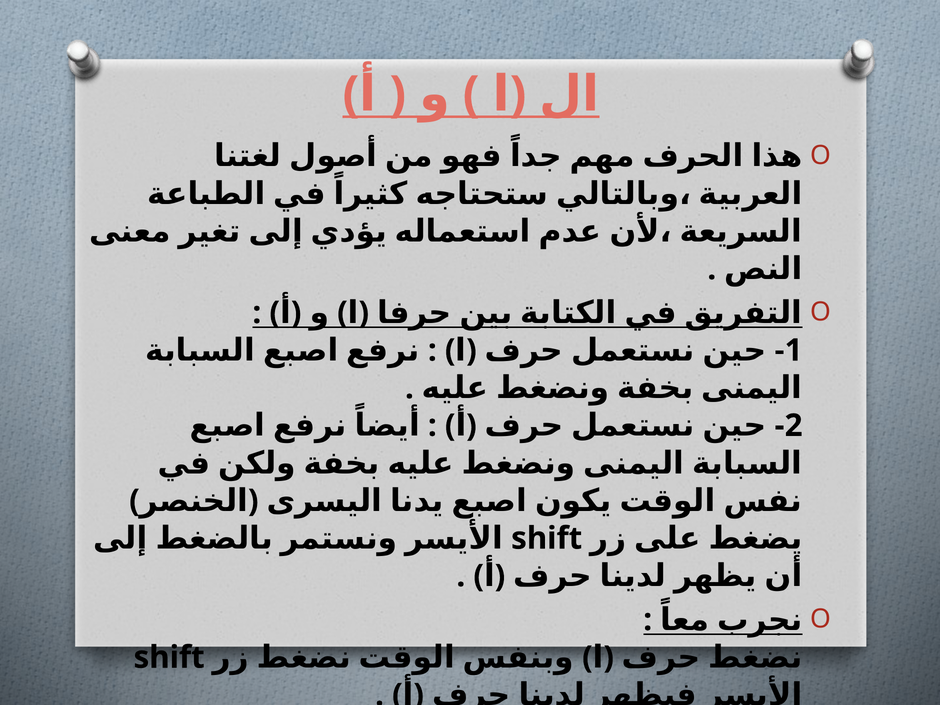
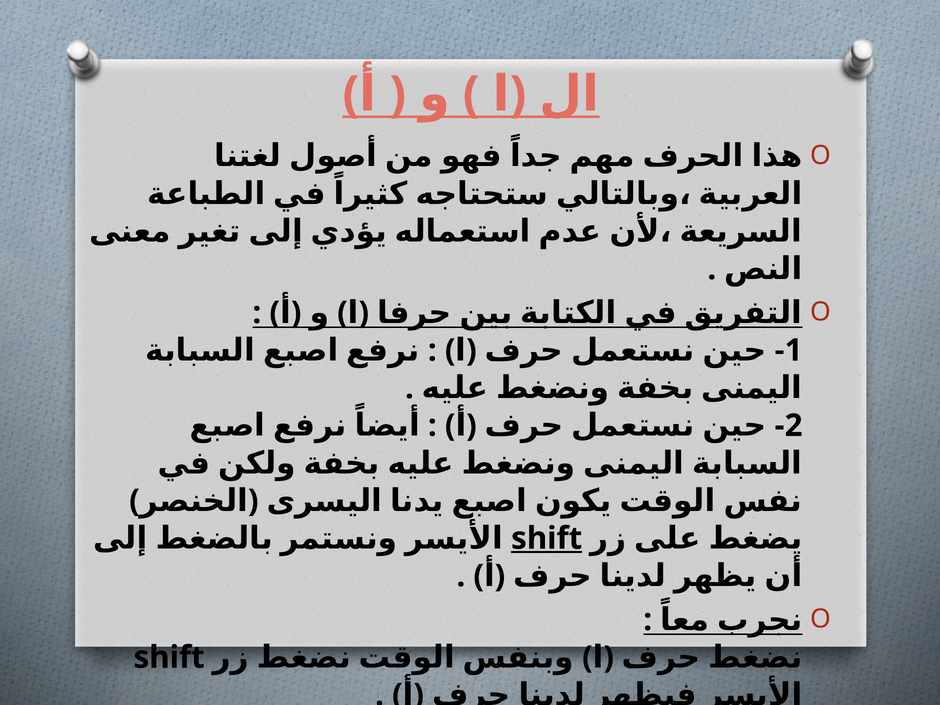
shift at (547, 538) underline: none -> present
